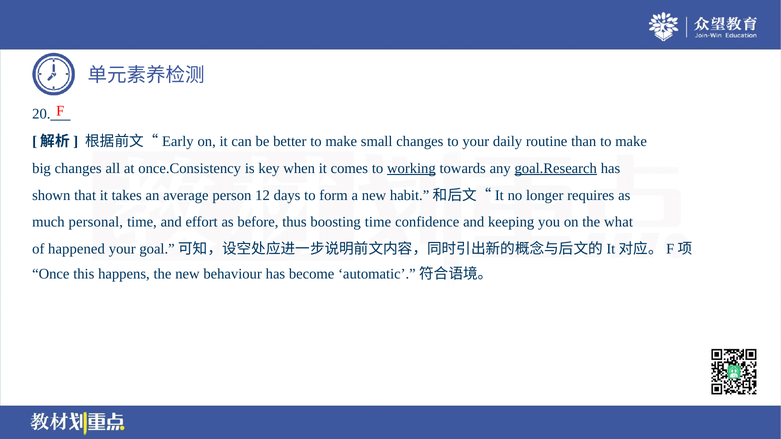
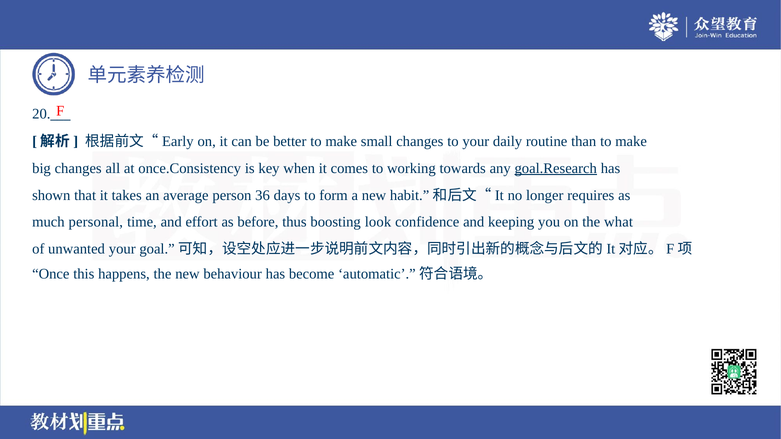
working underline: present -> none
12: 12 -> 36
boosting time: time -> look
happened: happened -> unwanted
